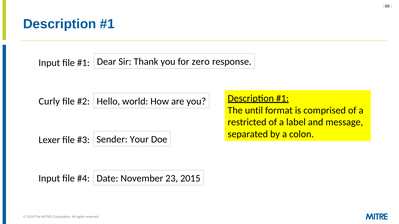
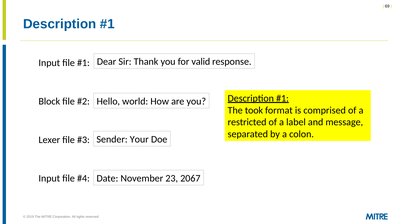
zero: zero -> valid
Curly: Curly -> Block
until: until -> took
2015: 2015 -> 2067
